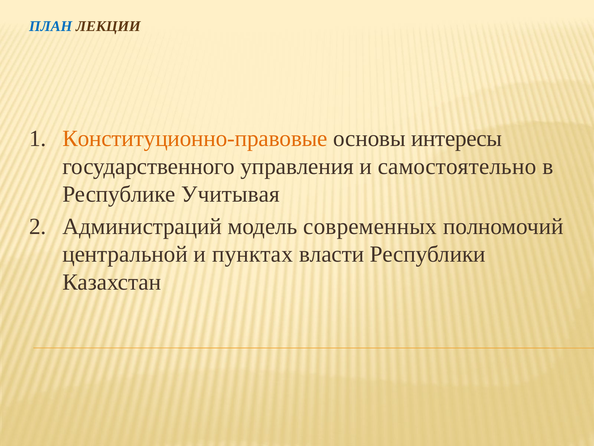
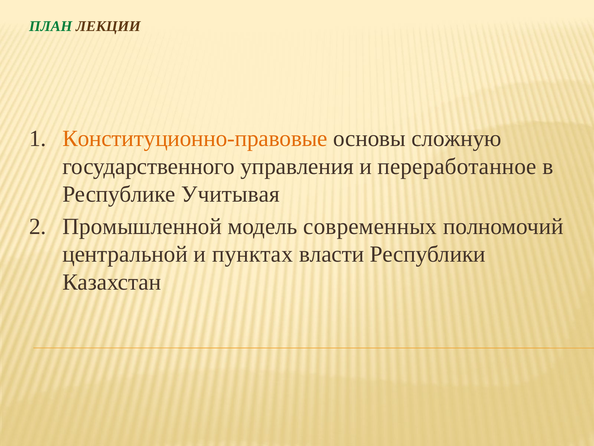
ПЛАН colour: blue -> green
интересы: интересы -> сложную
самостоятельно: самостоятельно -> переработанное
Администраций: Администраций -> Промышленной
